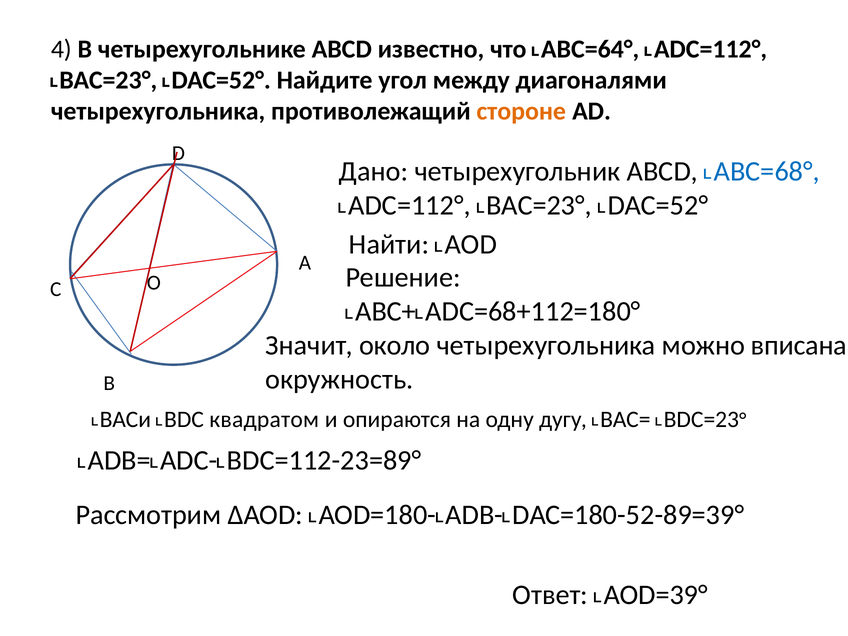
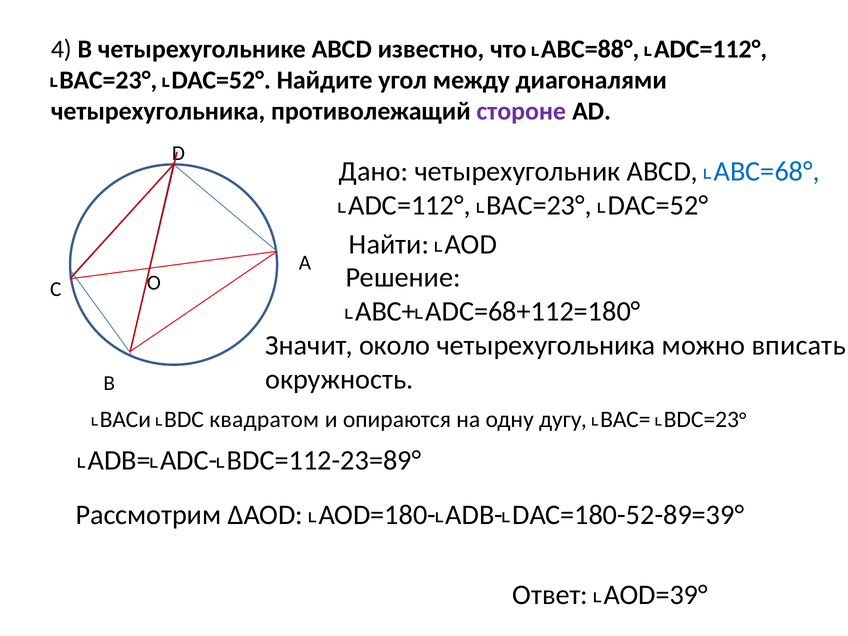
˪АВС=64°: ˪АВС=64° -> ˪АВС=88°
стороне colour: orange -> purple
вписана: вписана -> вписать
